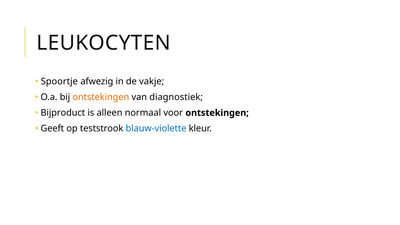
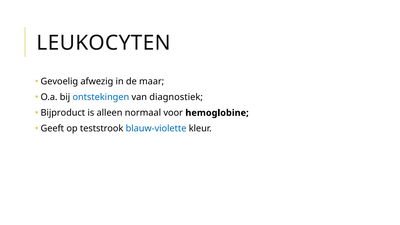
Spoortje: Spoortje -> Gevoelig
vakje: vakje -> maar
ontstekingen at (101, 97) colour: orange -> blue
voor ontstekingen: ontstekingen -> hemoglobine
